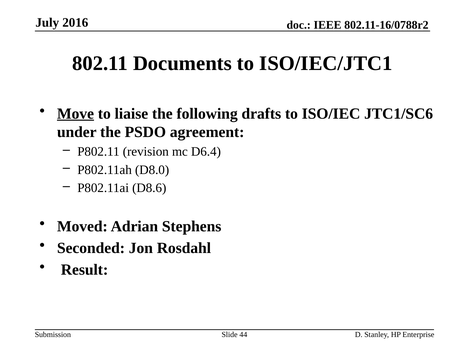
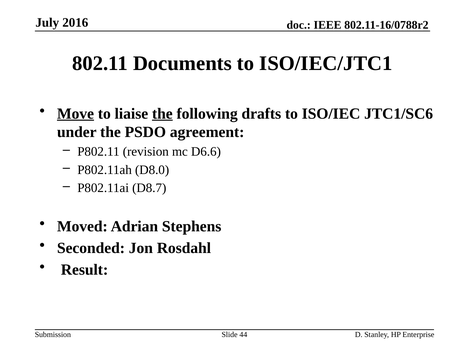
the at (162, 113) underline: none -> present
D6.4: D6.4 -> D6.6
D8.6: D8.6 -> D8.7
